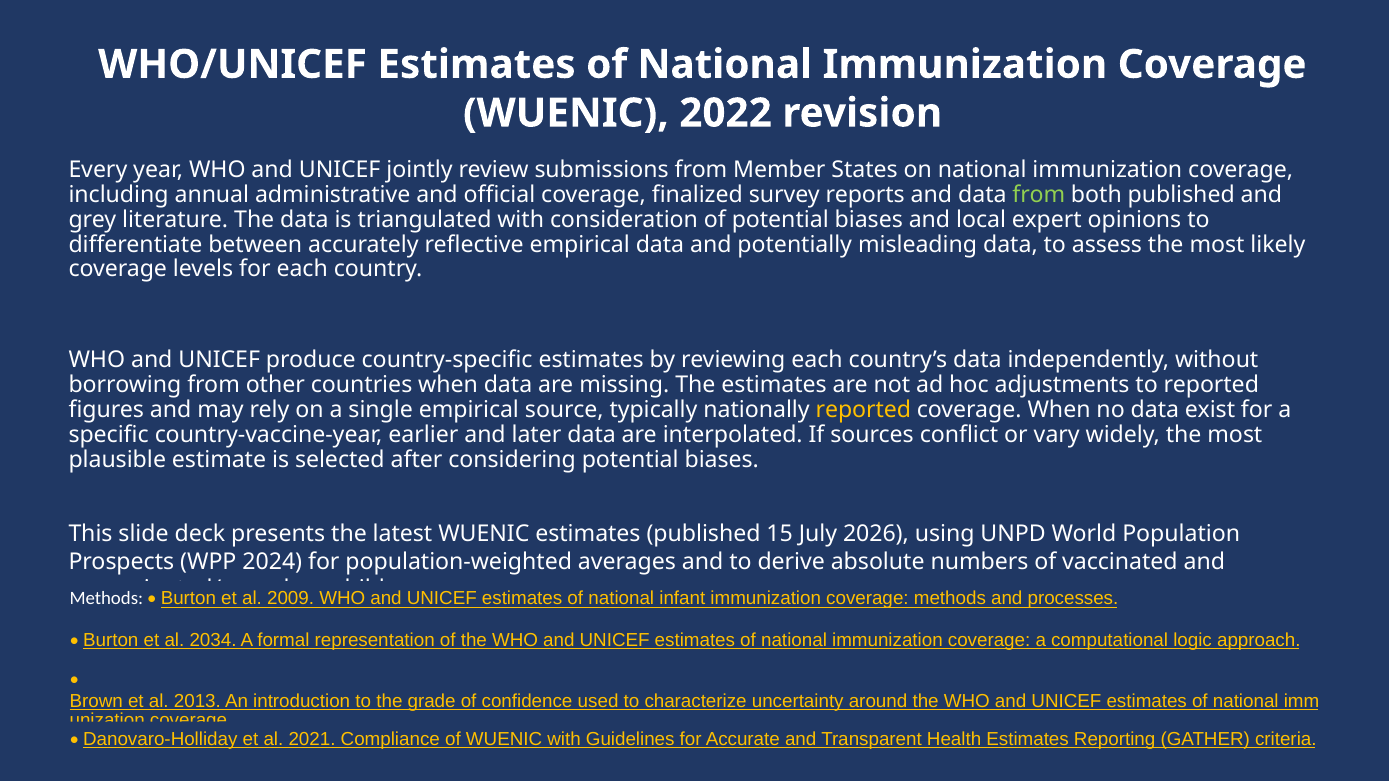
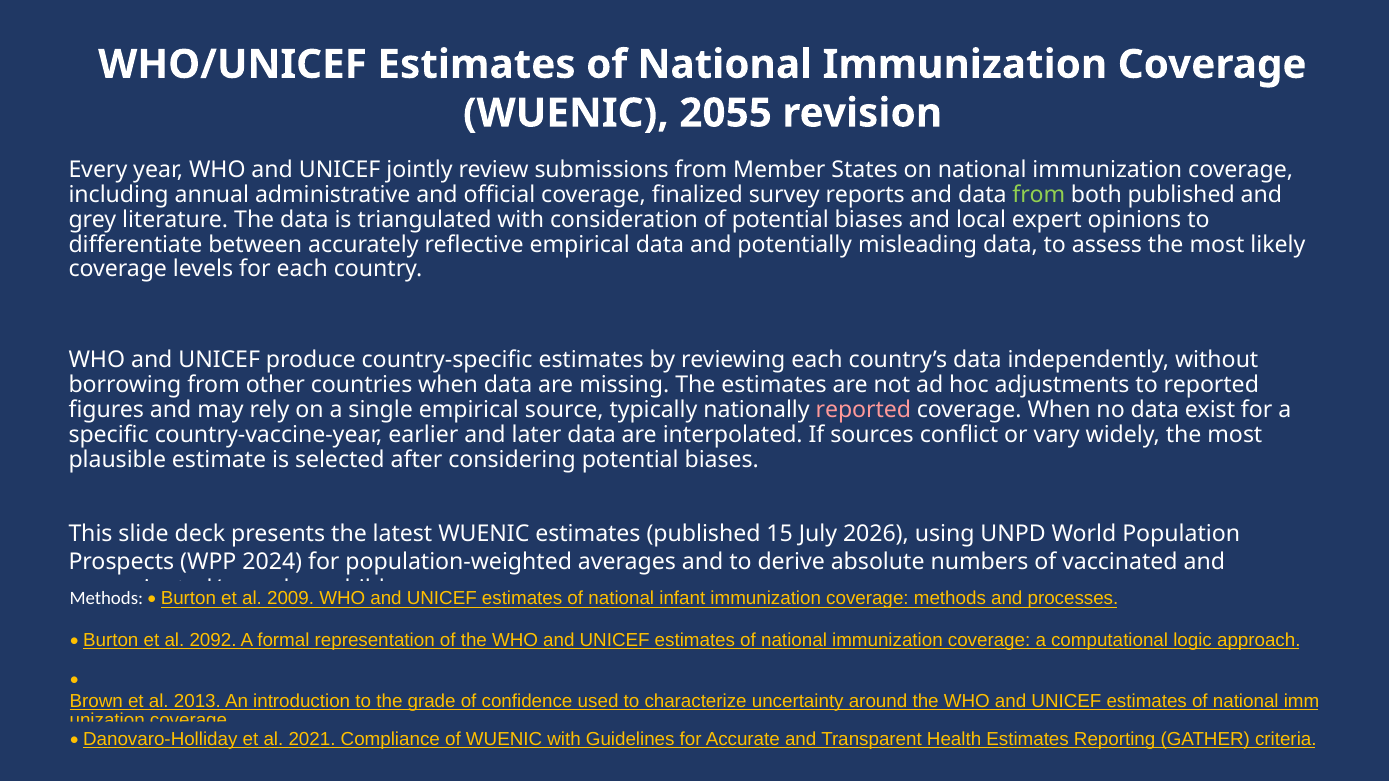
2022: 2022 -> 2055
reported at (863, 410) colour: yellow -> pink
2034: 2034 -> 2092
